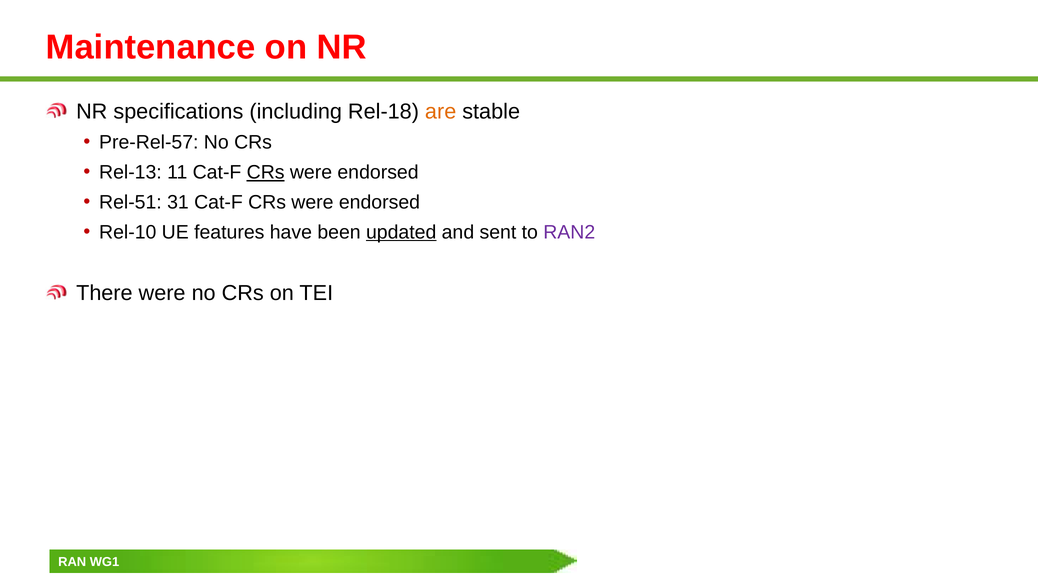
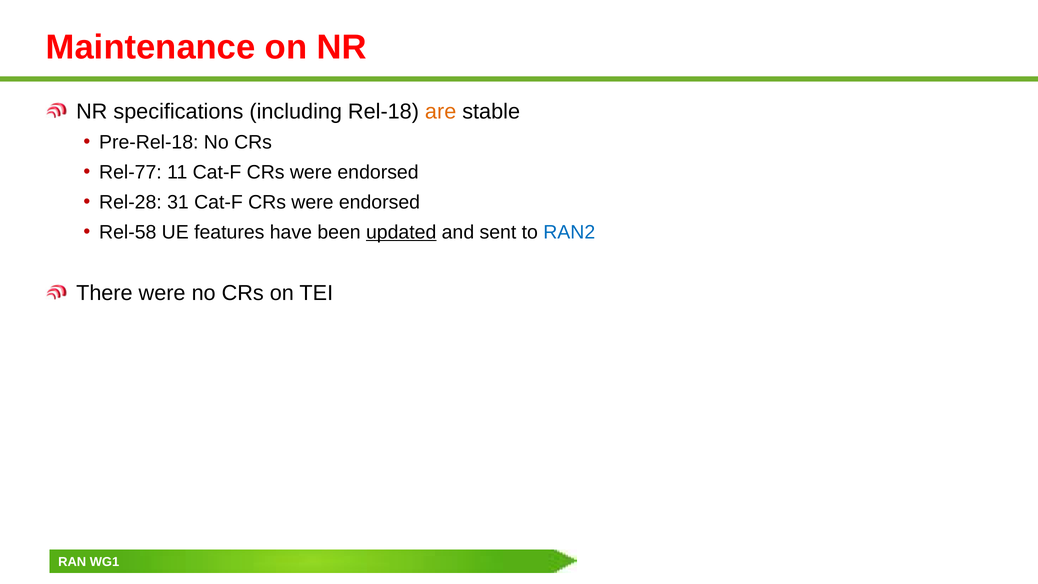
Pre-Rel-57: Pre-Rel-57 -> Pre-Rel-18
Rel-13: Rel-13 -> Rel-77
CRs at (266, 172) underline: present -> none
Rel-51: Rel-51 -> Rel-28
Rel-10: Rel-10 -> Rel-58
RAN2 colour: purple -> blue
